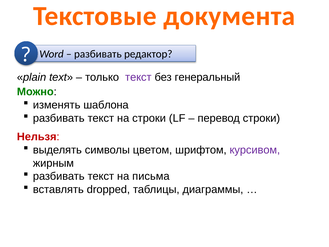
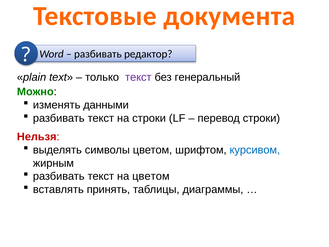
шаблона: шаблона -> данными
курсивом colour: purple -> blue
на письма: письма -> цветом
dropped: dropped -> принять
